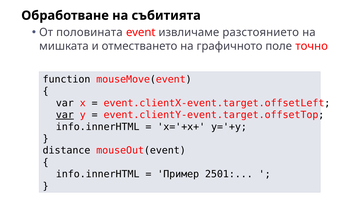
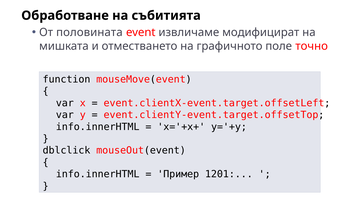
разстоянието: разстоянието -> модифицират
var at (65, 115) underline: present -> none
distance: distance -> dblclick
2501: 2501 -> 1201
